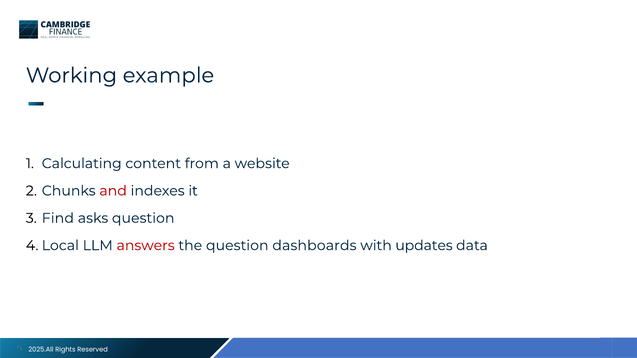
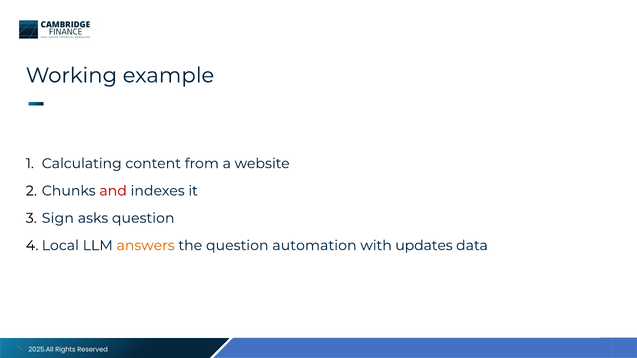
Find: Find -> Sign
answers colour: red -> orange
dashboards: dashboards -> automation
